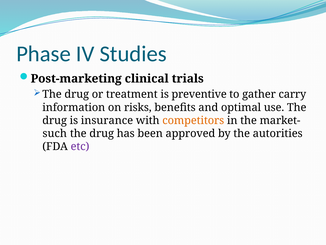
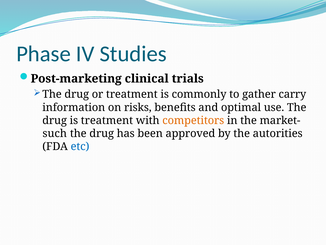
preventive: preventive -> commonly
is insurance: insurance -> treatment
etc colour: purple -> blue
